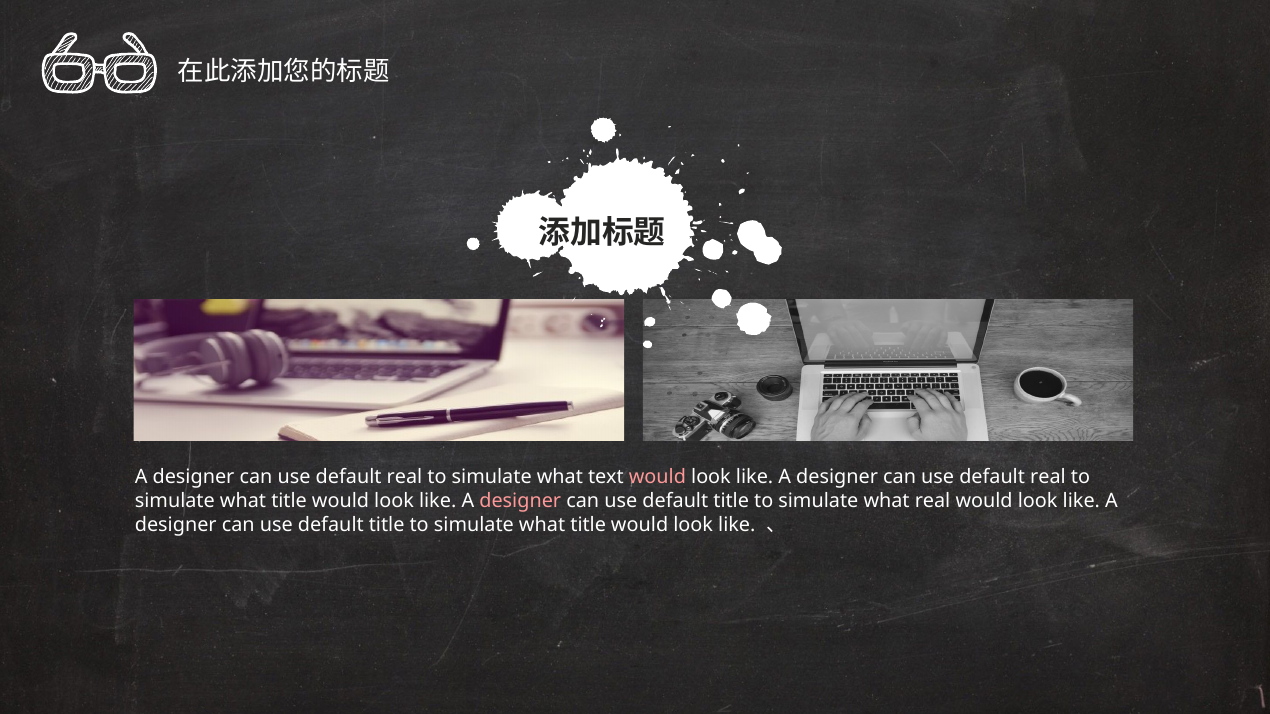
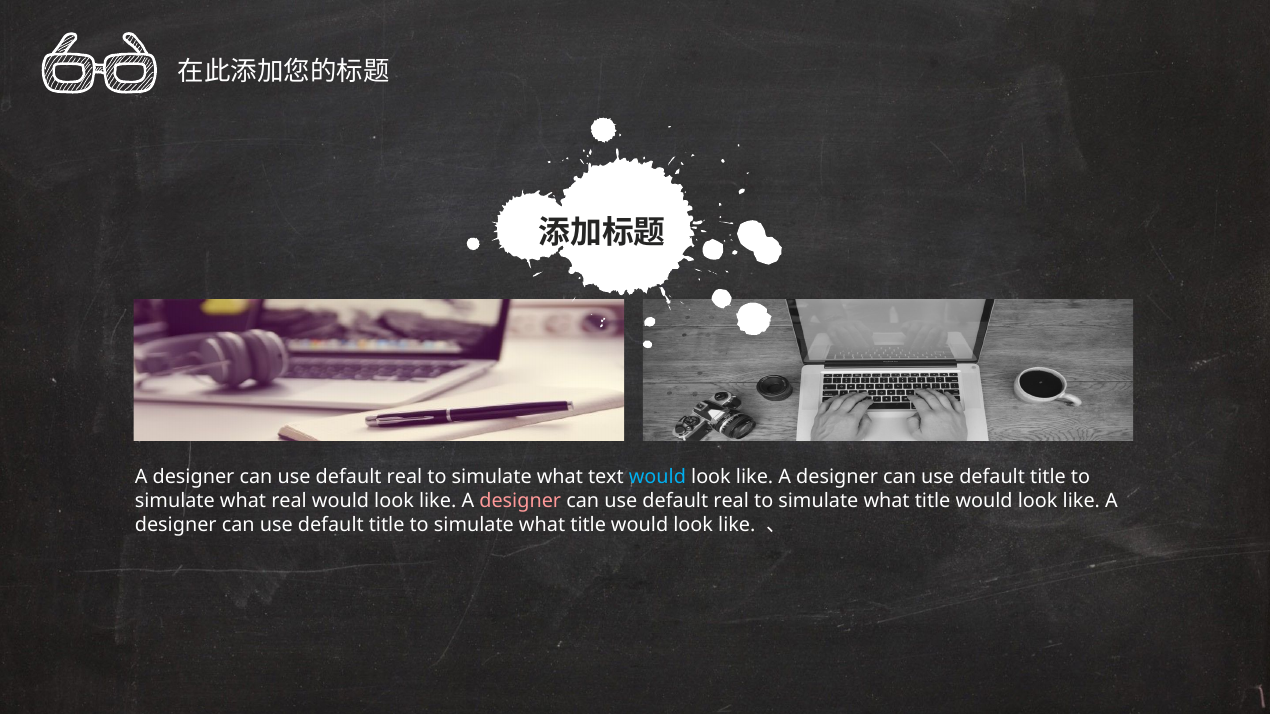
would at (657, 477) colour: pink -> light blue
real at (1048, 477): real -> title
title at (289, 501): title -> real
title at (731, 501): title -> real
real at (933, 501): real -> title
